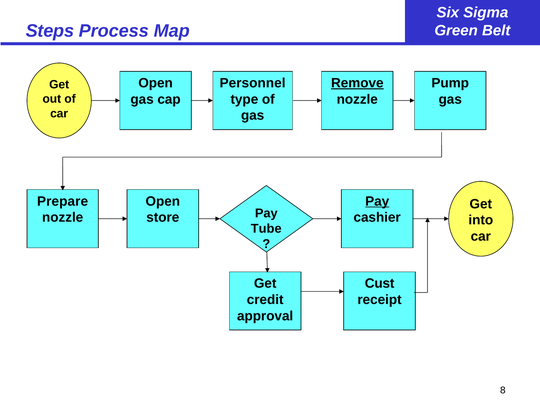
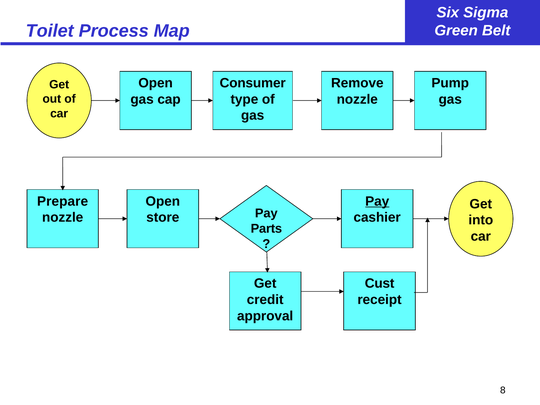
Steps: Steps -> Toilet
Personnel: Personnel -> Consumer
Remove underline: present -> none
Tube: Tube -> Parts
